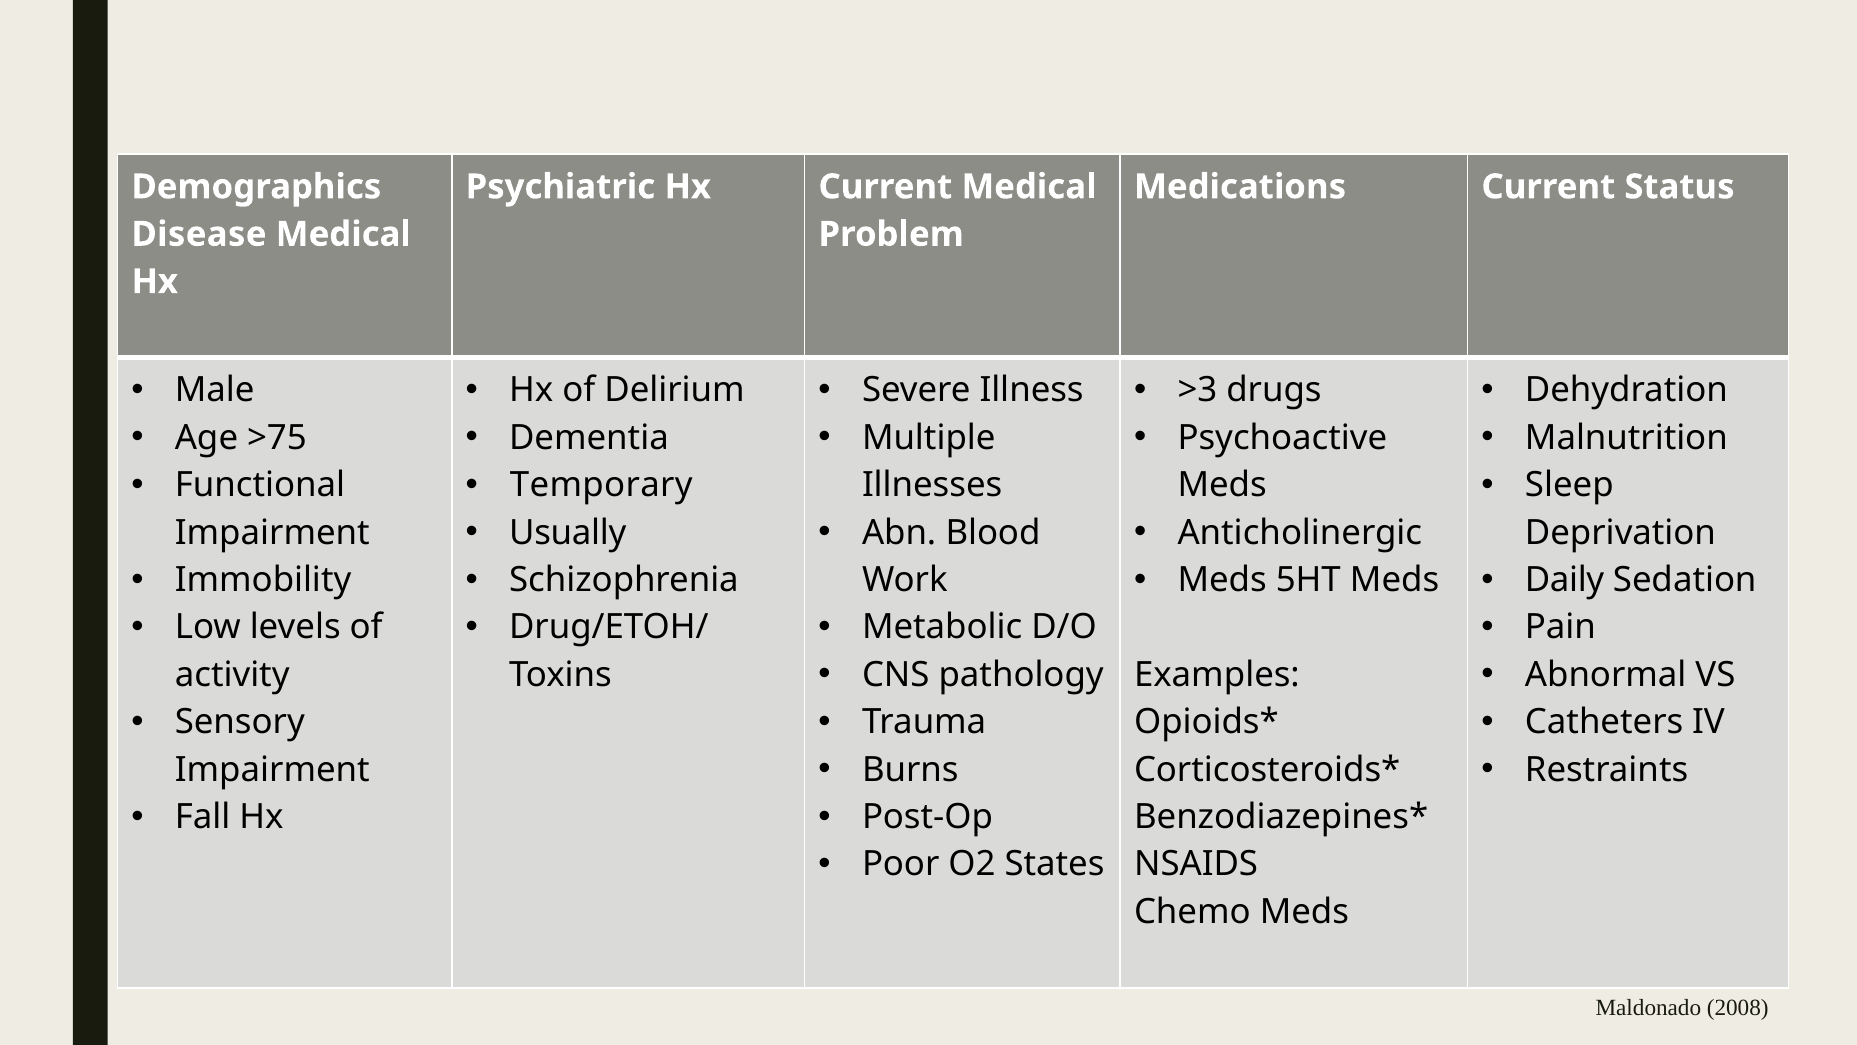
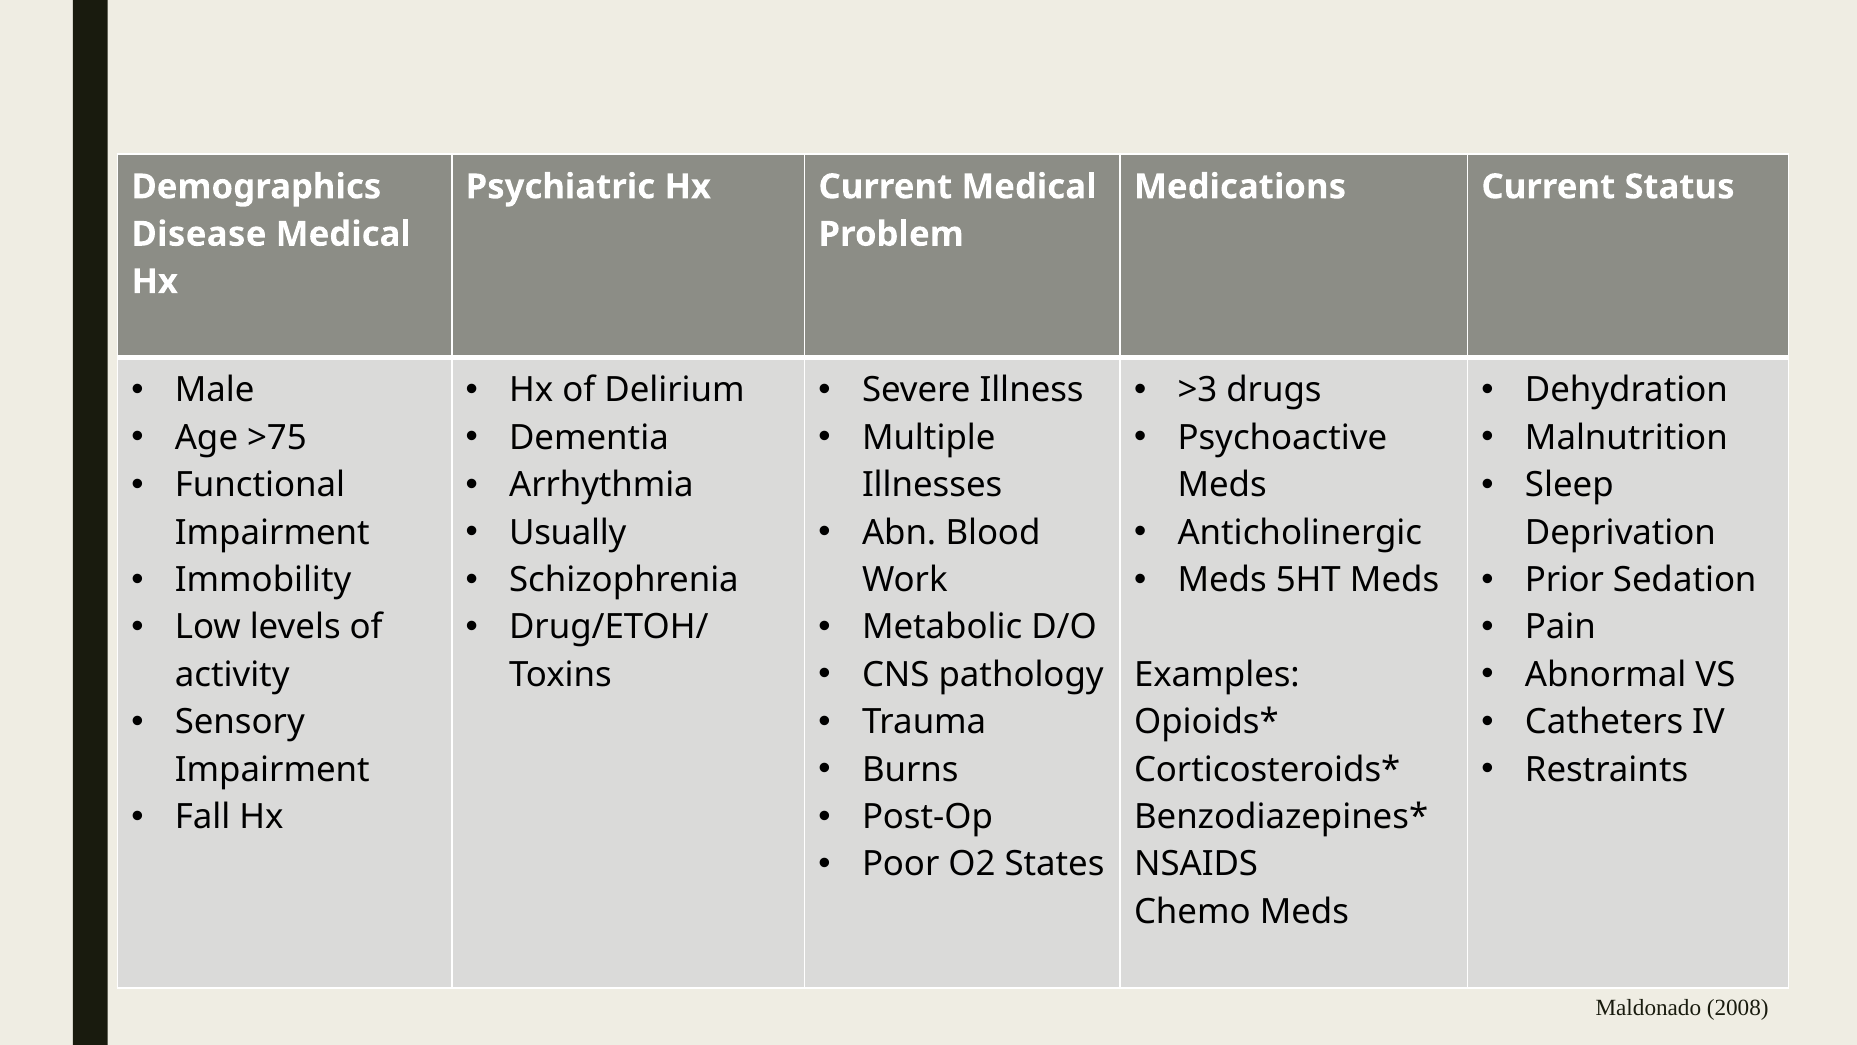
Temporary: Temporary -> Arrhythmia
Daily: Daily -> Prior
